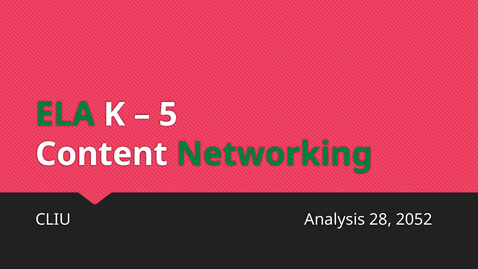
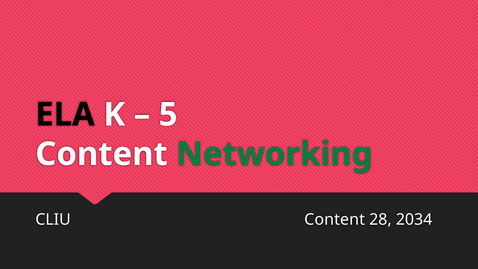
ELA colour: green -> black
CLIU Analysis: Analysis -> Content
2052: 2052 -> 2034
